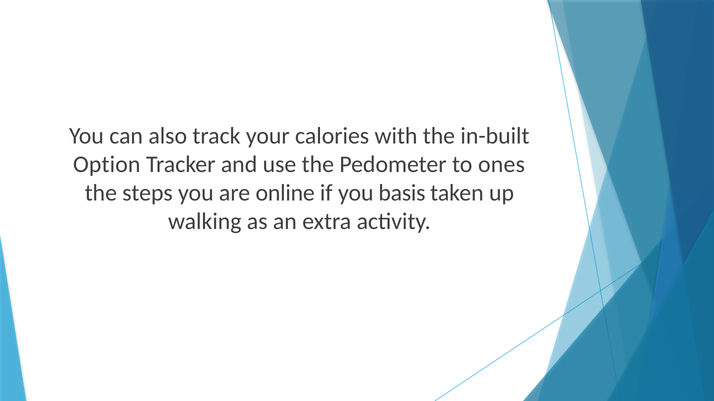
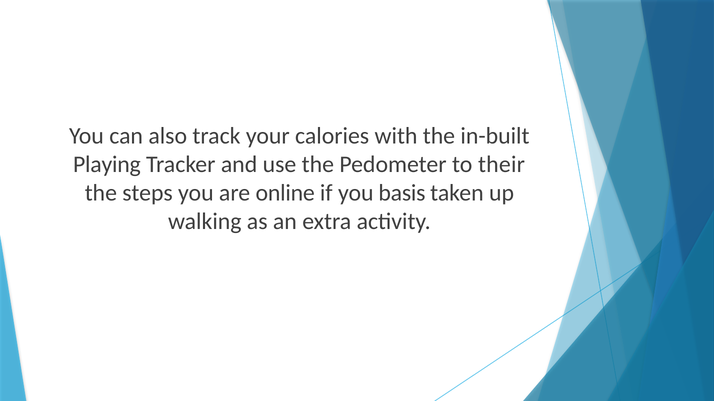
Option: Option -> Playing
ones: ones -> their
